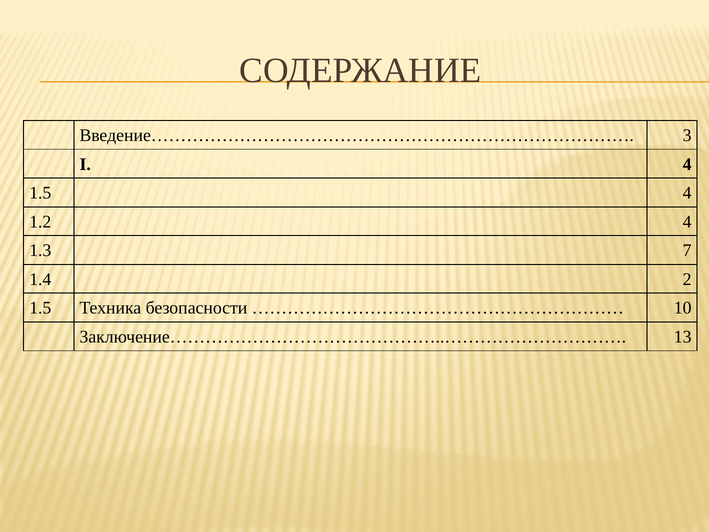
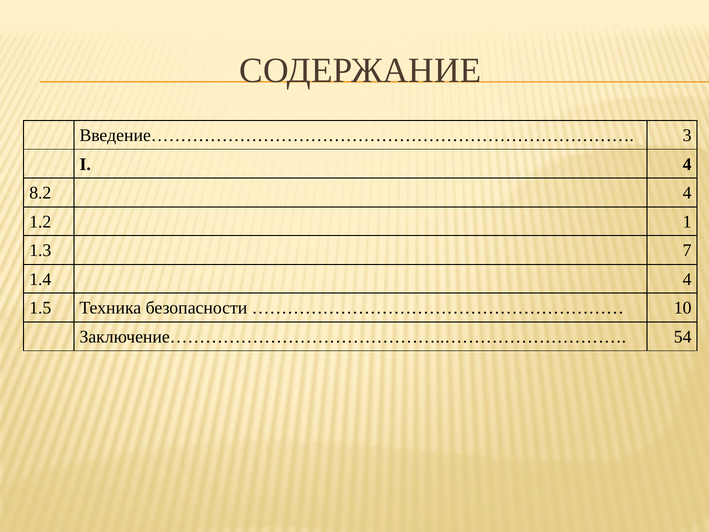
1.5 at (40, 193): 1.5 -> 8.2
1.2 4: 4 -> 1
1.4 2: 2 -> 4
13: 13 -> 54
